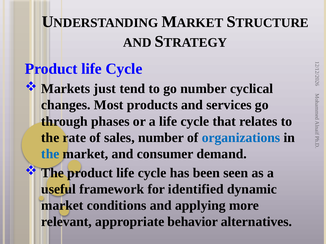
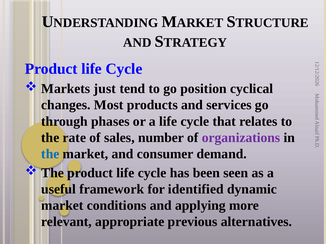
go number: number -> position
organizations colour: blue -> purple
behavior: behavior -> previous
